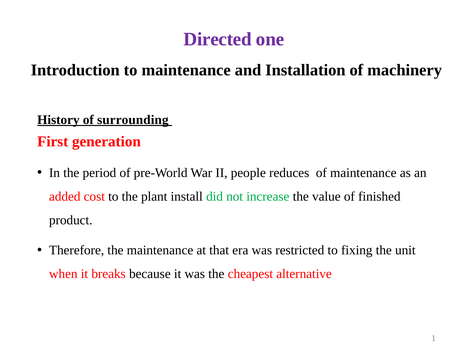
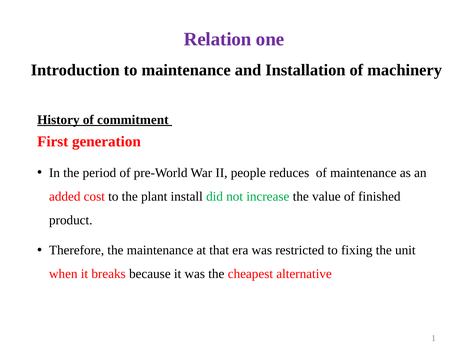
Directed: Directed -> Relation
surrounding: surrounding -> commitment
